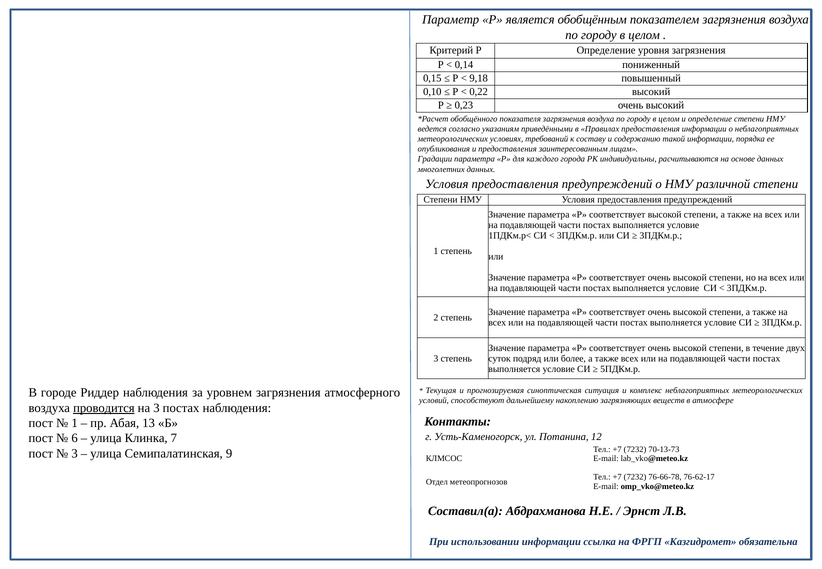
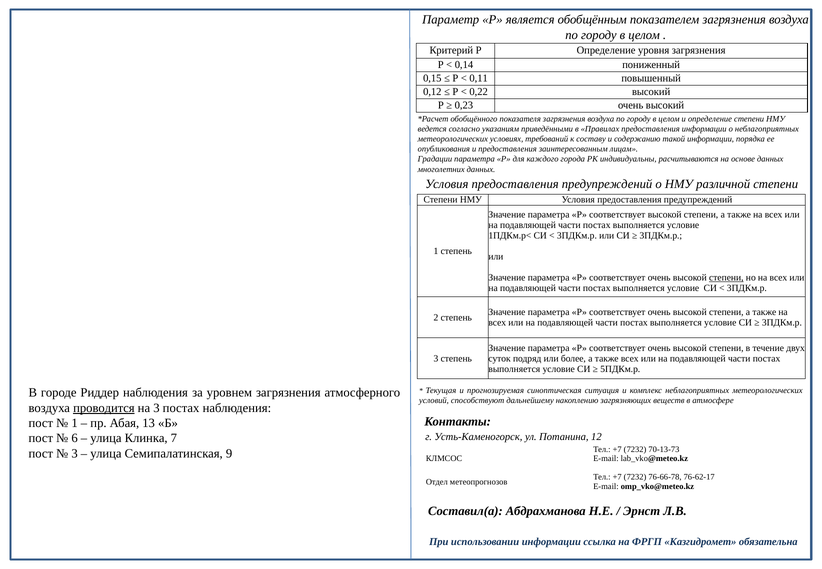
9,18: 9,18 -> 0,11
0,10: 0,10 -> 0,12
степени at (726, 277) underline: none -> present
